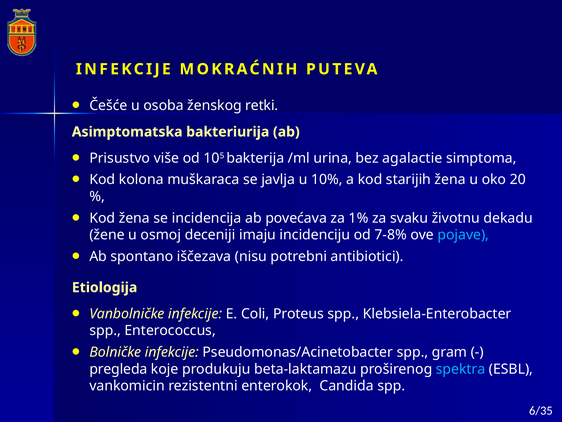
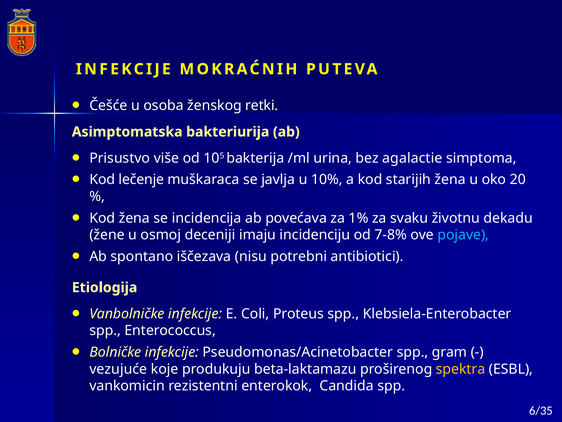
kolona: kolona -> lečenje
pregleda: pregleda -> vezujuće
spektra colour: light blue -> yellow
